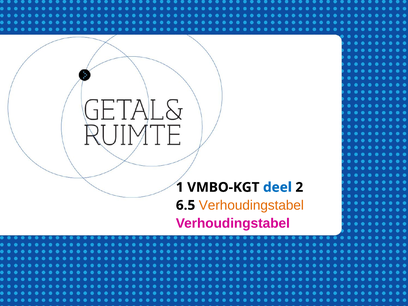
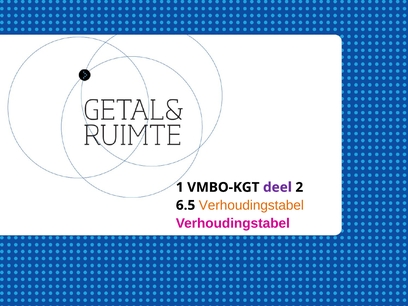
deel colour: blue -> purple
